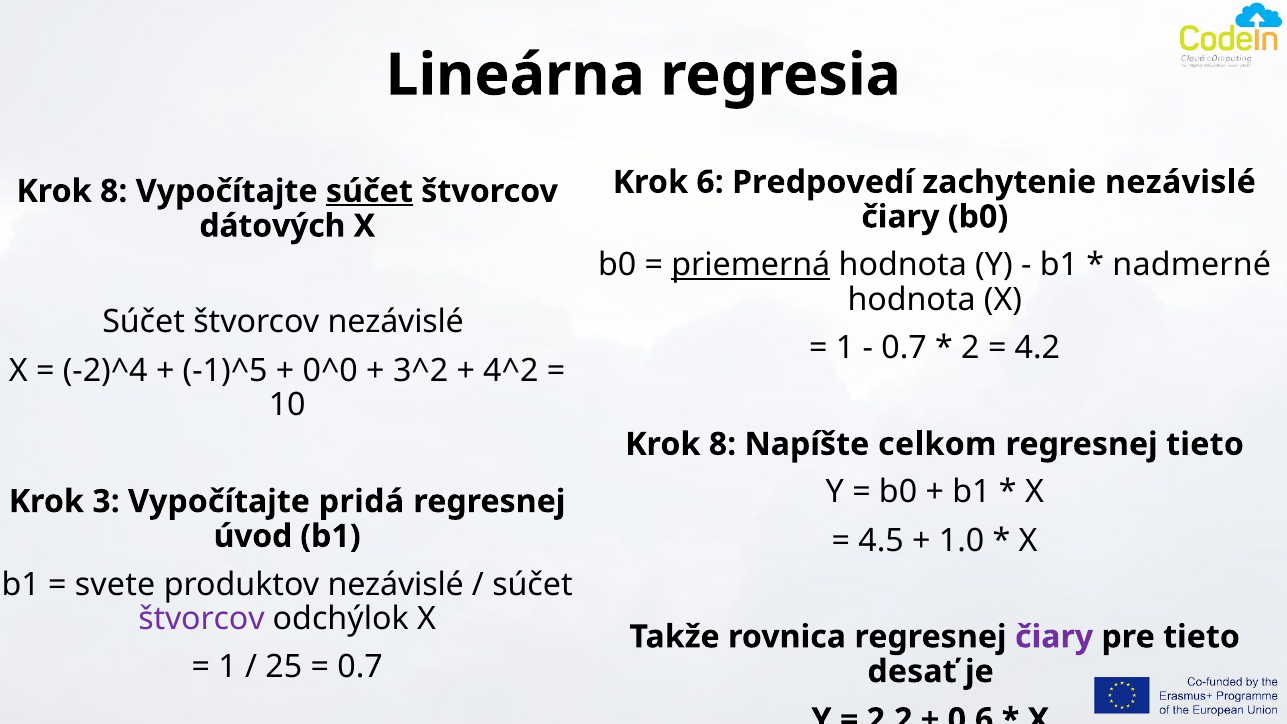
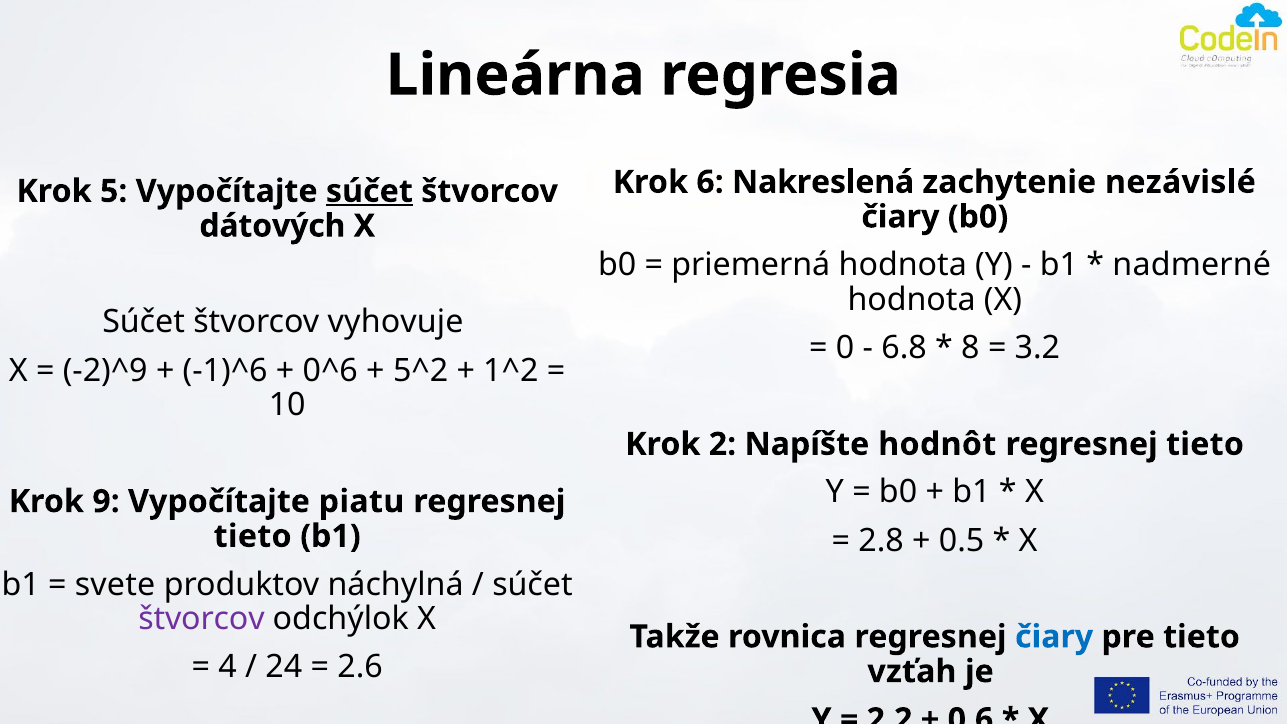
Predpovedí: Predpovedí -> Nakreslená
8 at (114, 191): 8 -> 5
priemerná underline: present -> none
štvorcov nezávislé: nezávislé -> vyhovuje
1 at (845, 348): 1 -> 0
0.7 at (904, 348): 0.7 -> 6.8
2: 2 -> 8
4.2: 4.2 -> 3.2
-2)^4: -2)^4 -> -2)^9
-1)^5: -1)^5 -> -1)^6
0^0: 0^0 -> 0^6
3^2: 3^2 -> 5^2
4^2: 4^2 -> 1^2
8 at (723, 444): 8 -> 2
celkom: celkom -> hodnôt
3: 3 -> 9
pridá: pridá -> piatu
úvod at (253, 536): úvod -> tieto
4.5: 4.5 -> 2.8
1.0: 1.0 -> 0.5
produktov nezávislé: nezávislé -> náchylná
čiary at (1054, 637) colour: purple -> blue
1 at (228, 667): 1 -> 4
25: 25 -> 24
0.7 at (360, 667): 0.7 -> 2.6
desať: desať -> vzťah
